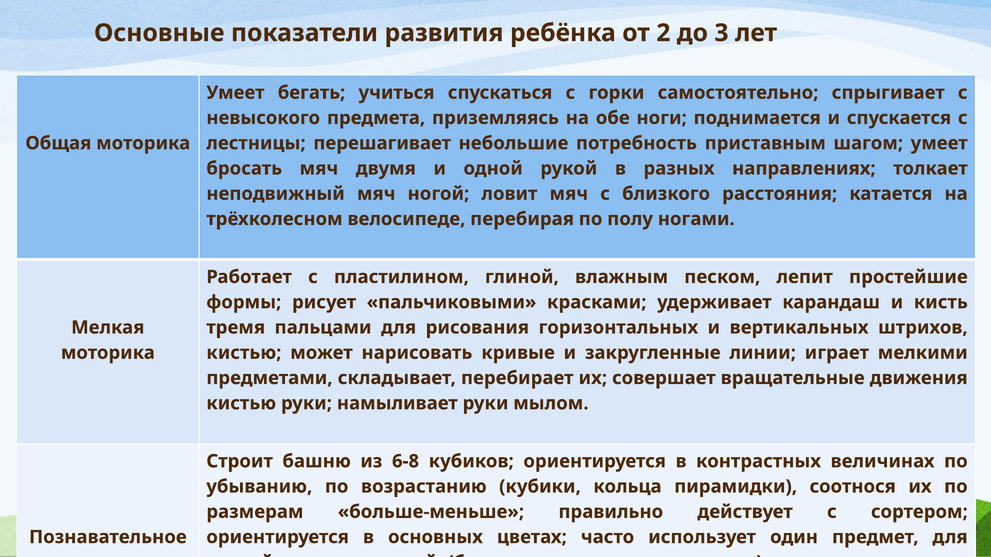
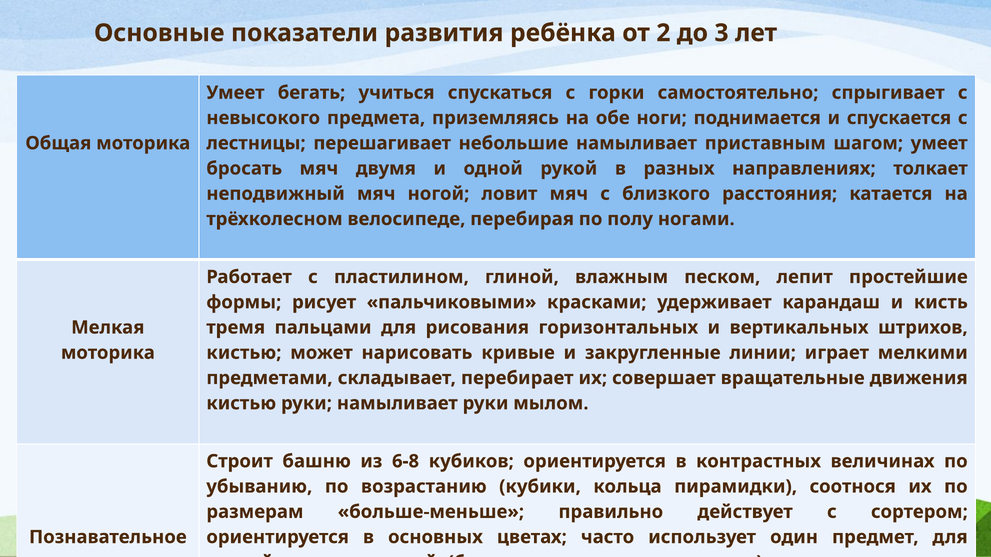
небольшие потребность: потребность -> намыливает
